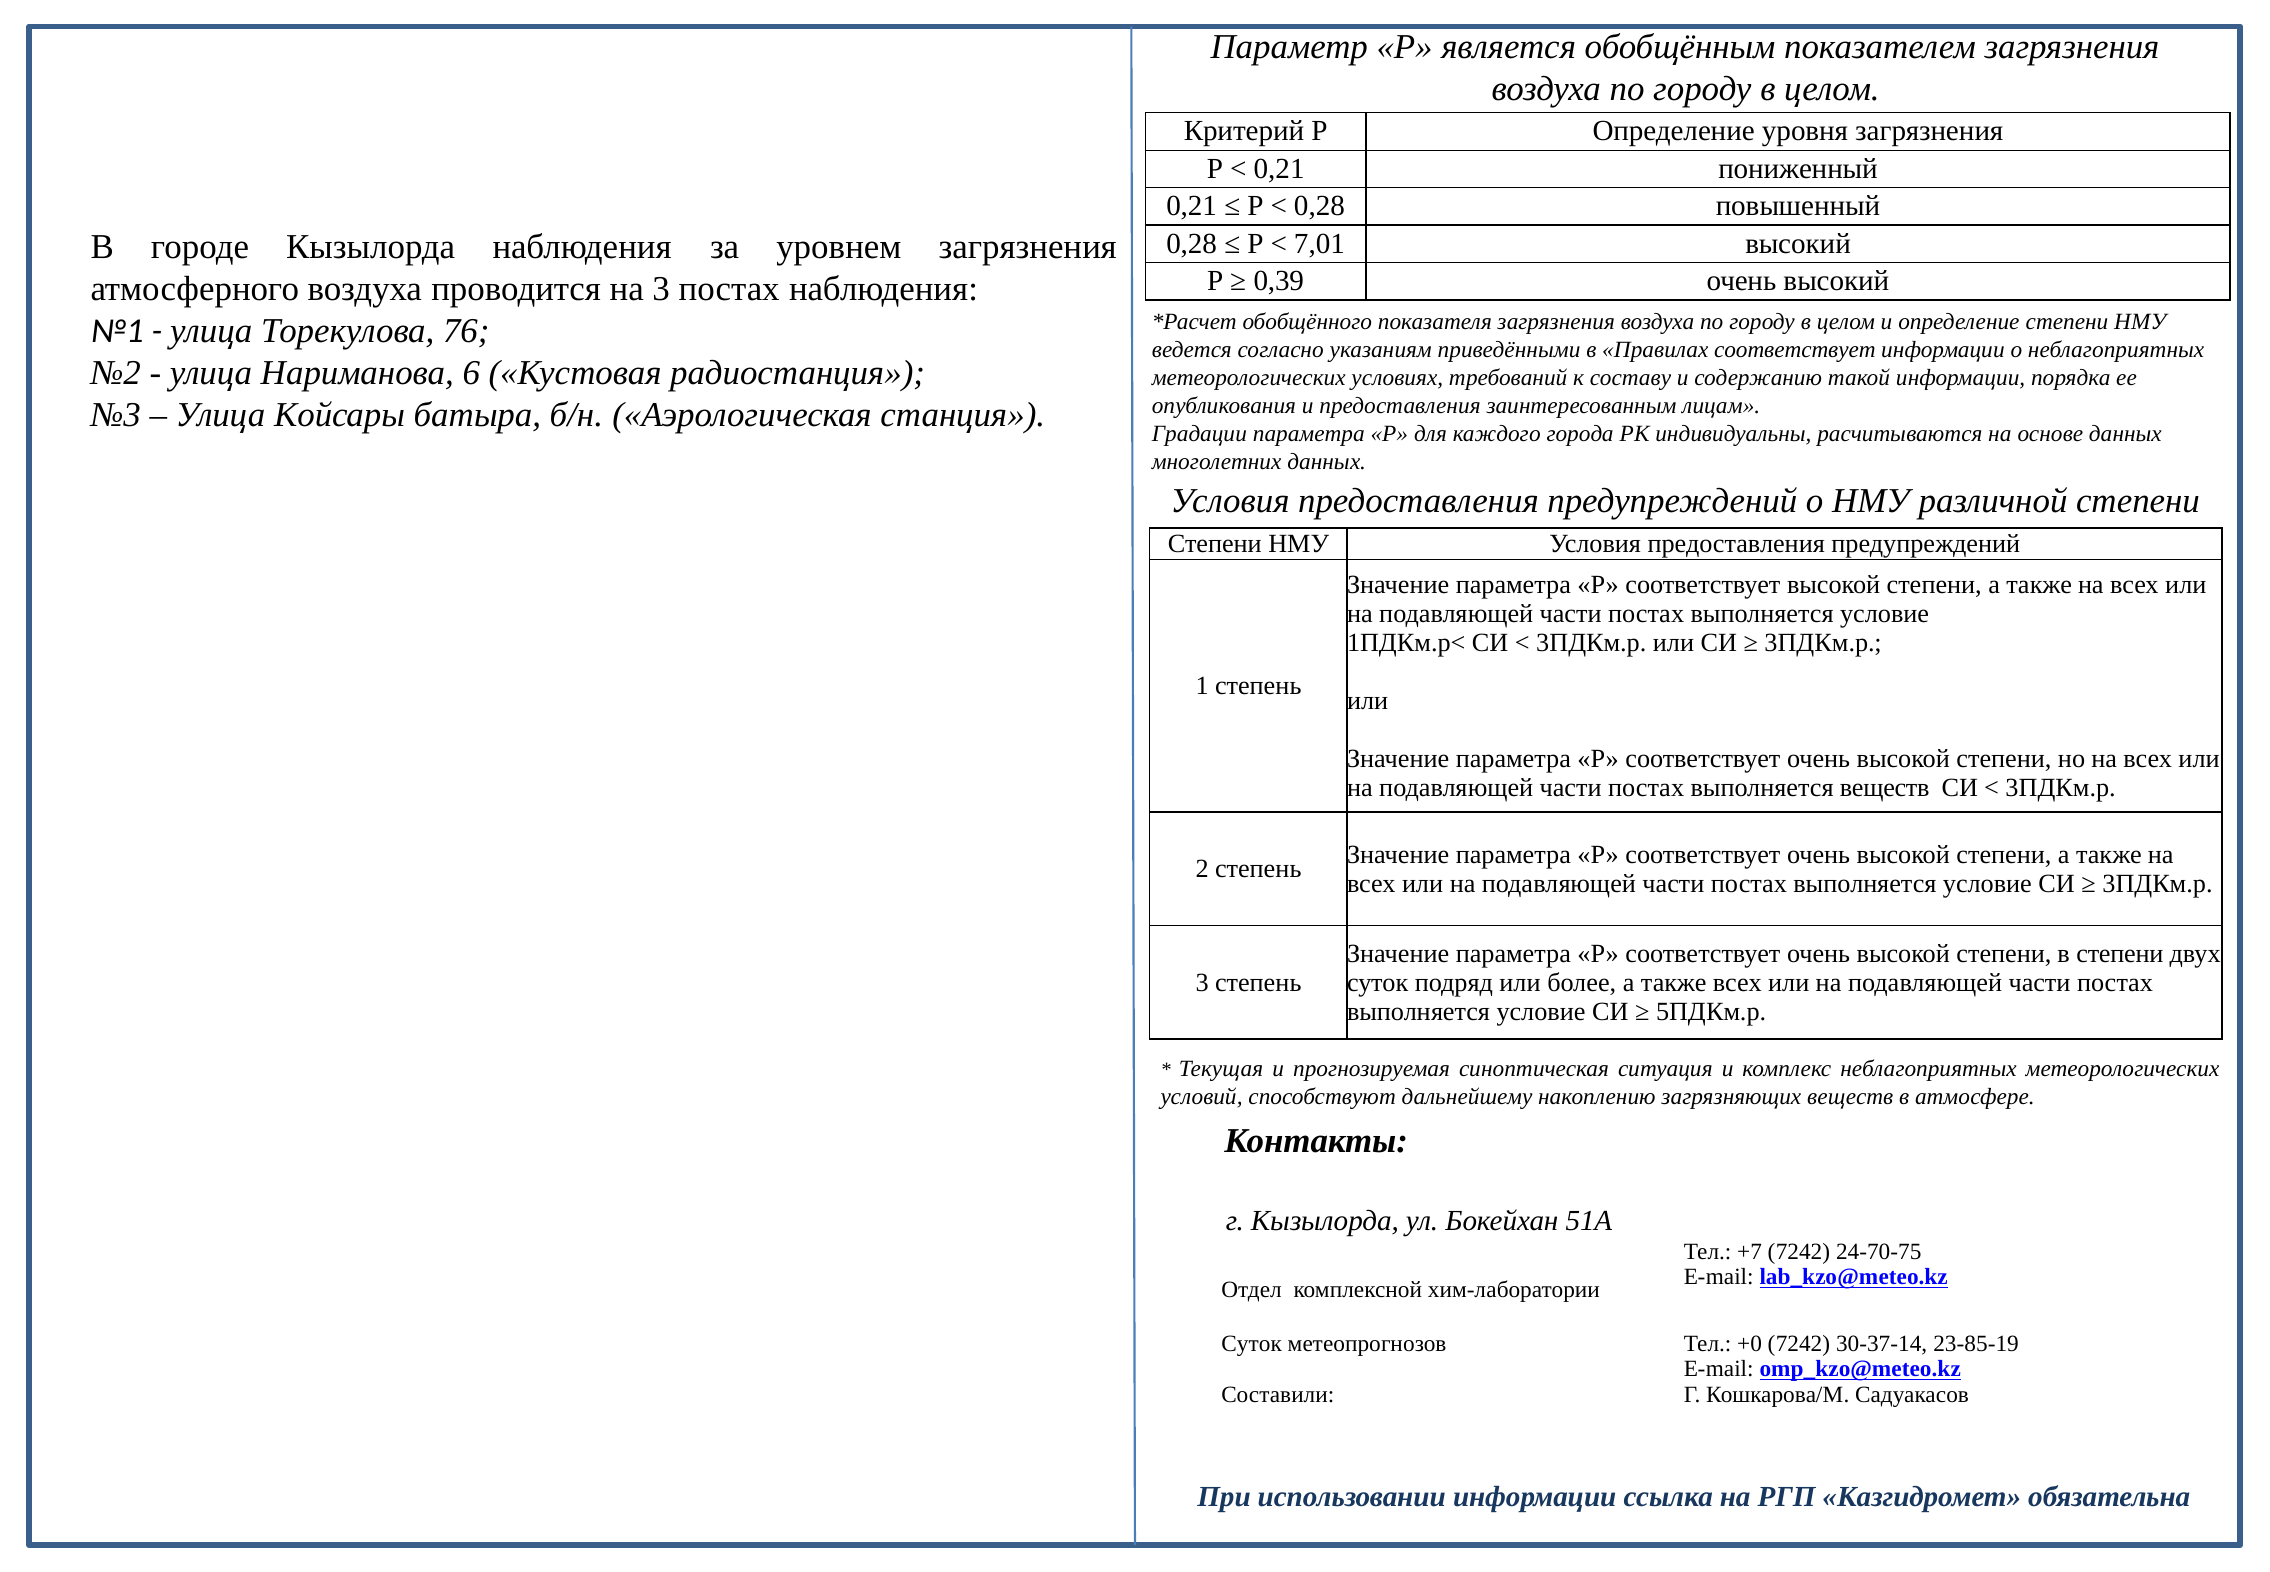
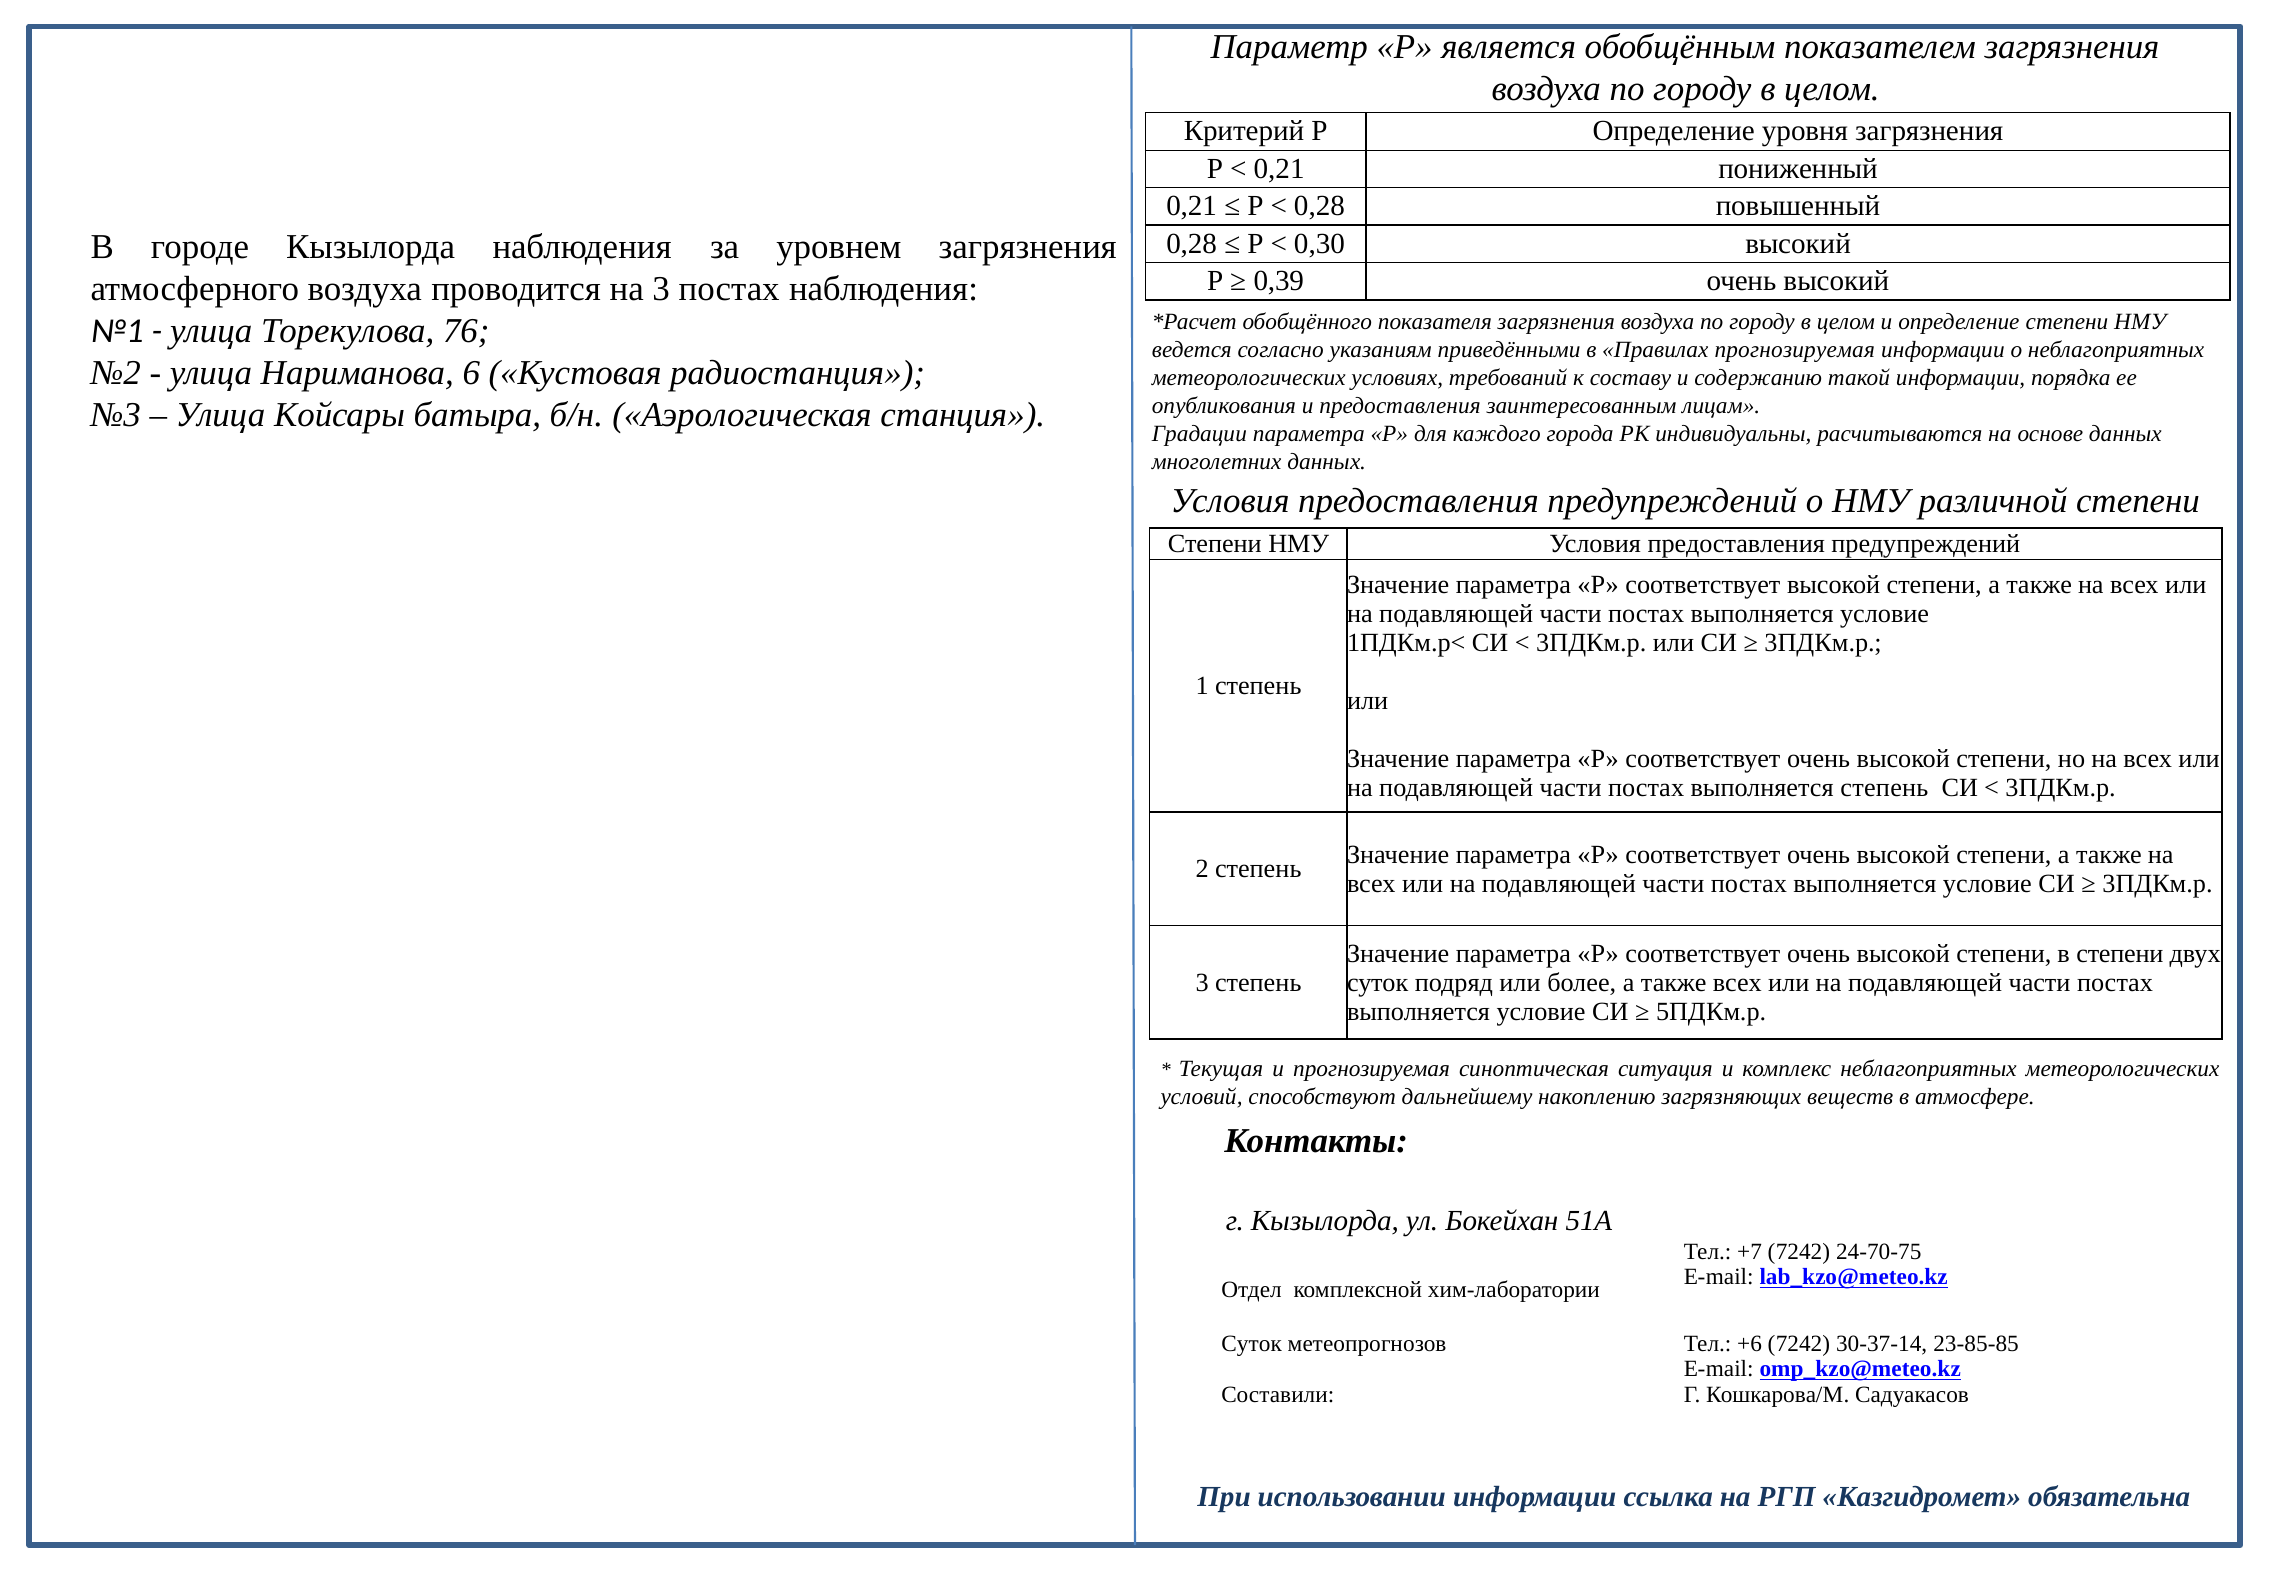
7,01: 7,01 -> 0,30
Правилах соответствует: соответствует -> прогнозируемая
выполняется веществ: веществ -> степень
+0: +0 -> +6
23-85-19: 23-85-19 -> 23-85-85
